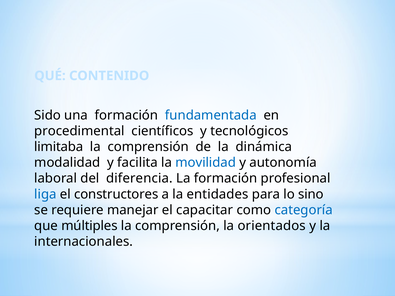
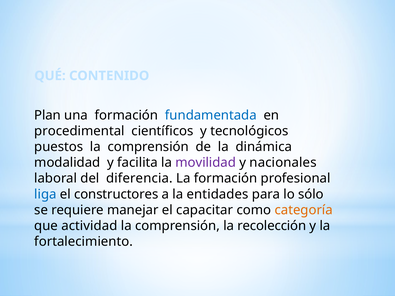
Sido: Sido -> Plan
limitaba: limitaba -> puestos
movilidad colour: blue -> purple
autonomía: autonomía -> nacionales
sino: sino -> sólo
categoría colour: blue -> orange
múltiples: múltiples -> actividad
orientados: orientados -> recolección
internacionales: internacionales -> fortalecimiento
